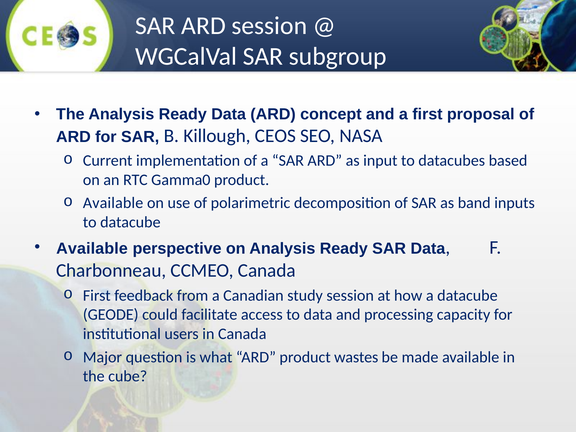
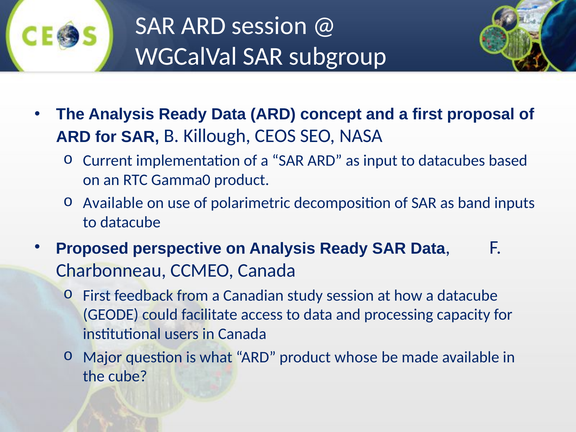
Available at (92, 249): Available -> Proposed
wastes: wastes -> whose
